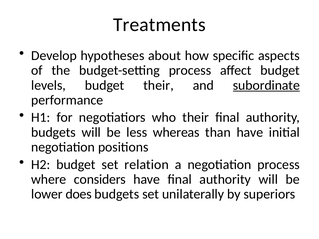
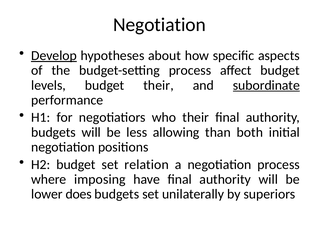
Treatments at (159, 25): Treatments -> Negotiation
Develop underline: none -> present
whereas: whereas -> allowing
than have: have -> both
considers: considers -> imposing
